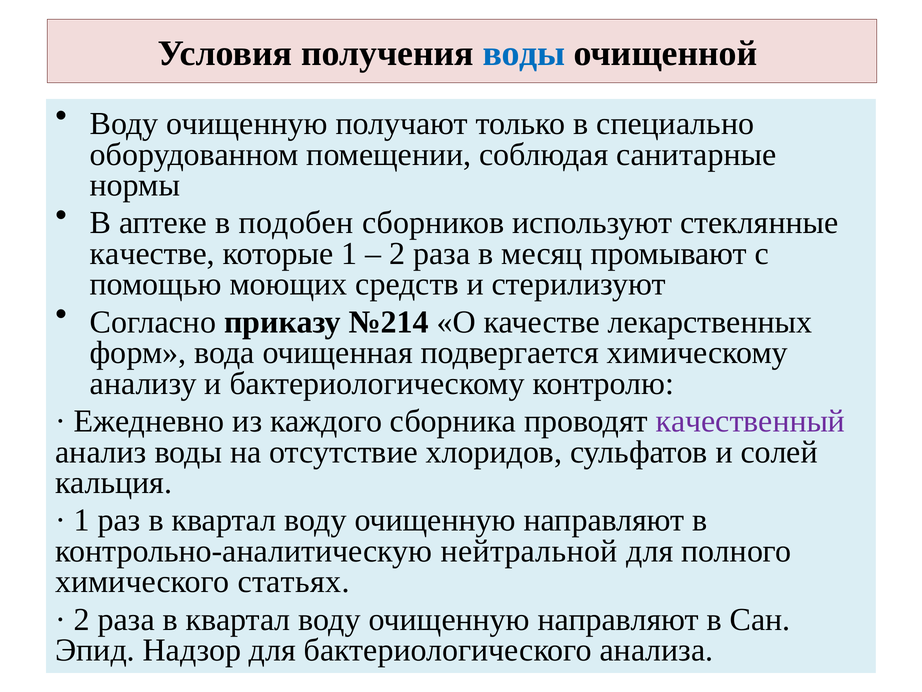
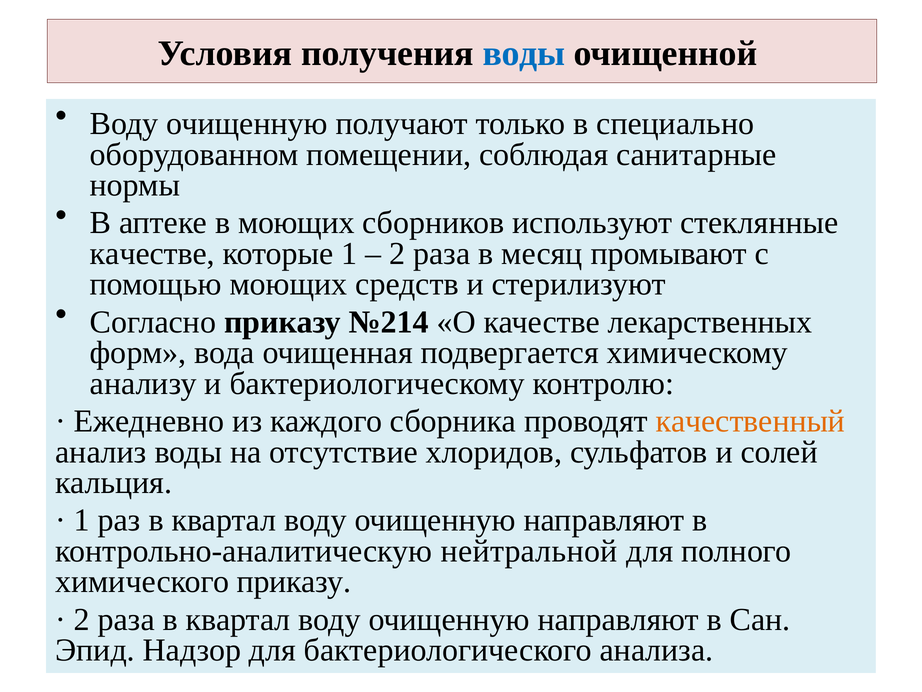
в подобен: подобен -> моющих
качественный colour: purple -> orange
химического статьях: статьях -> приказу
